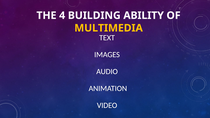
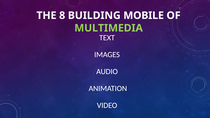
4: 4 -> 8
ABILITY: ABILITY -> MOBILE
MULTIMEDIA colour: yellow -> light green
